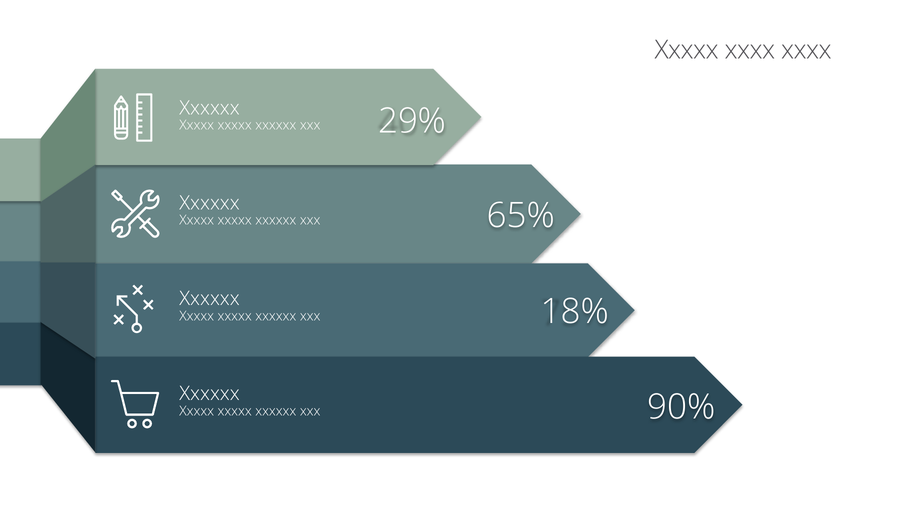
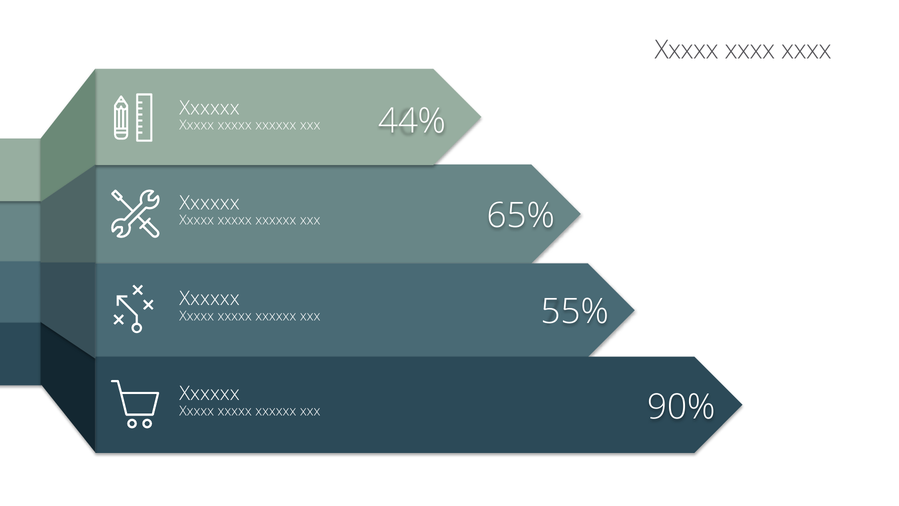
29%: 29% -> 44%
18%: 18% -> 55%
